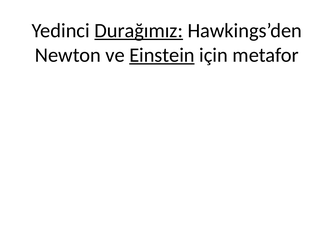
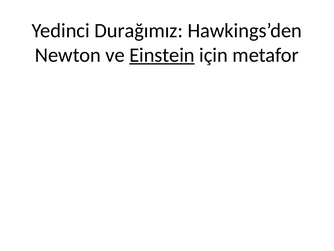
Durağımız underline: present -> none
